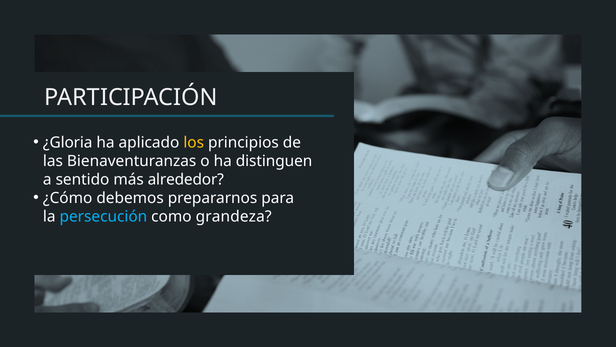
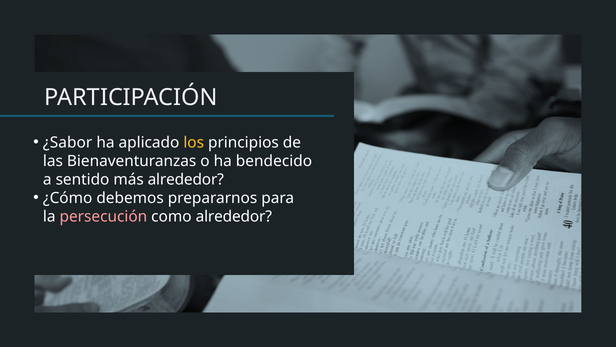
¿Gloria: ¿Gloria -> ¿Sabor
distinguen: distinguen -> bendecido
persecución colour: light blue -> pink
como grandeza: grandeza -> alrededor
